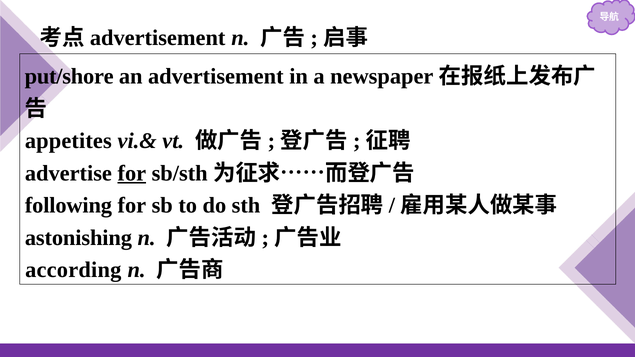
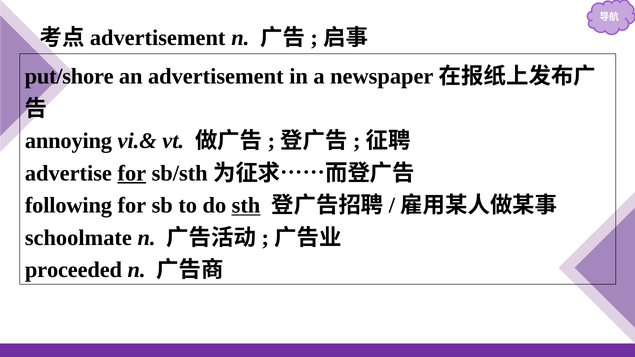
appetites: appetites -> annoying
sth underline: none -> present
astonishing: astonishing -> schoolmate
according: according -> proceeded
